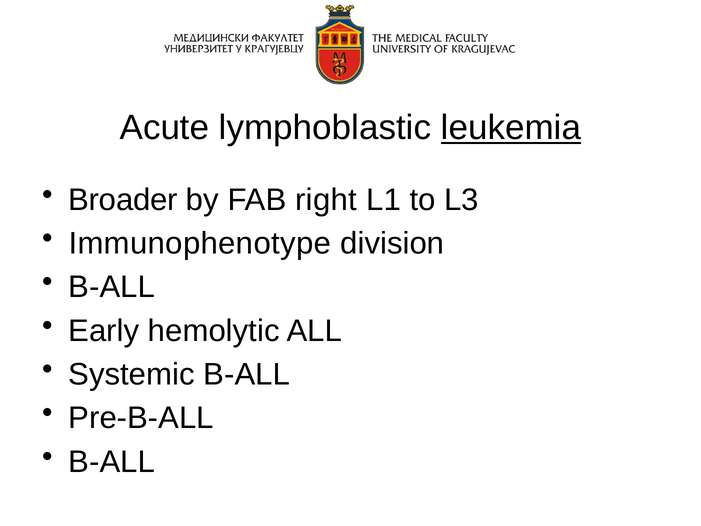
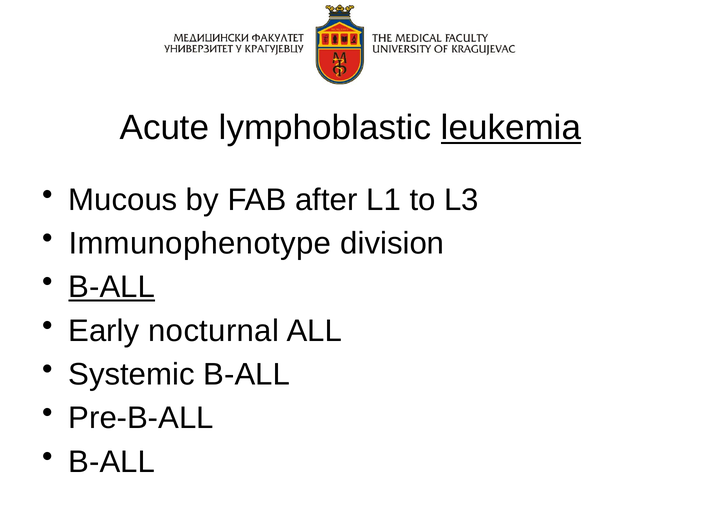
Broader: Broader -> Mucous
right: right -> after
B-ALL at (112, 287) underline: none -> present
hemolytic: hemolytic -> nocturnal
